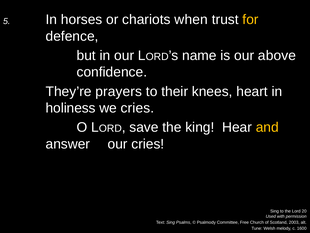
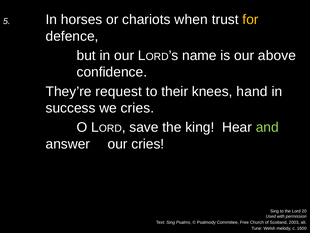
prayers: prayers -> request
heart: heart -> hand
holiness: holiness -> success
and colour: yellow -> light green
